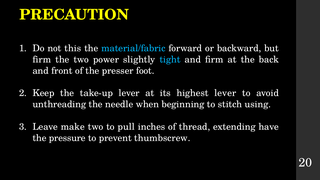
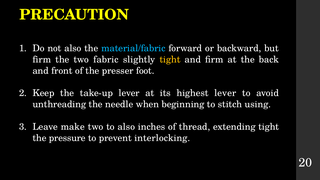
not this: this -> also
power: power -> fabric
tight at (170, 59) colour: light blue -> yellow
to pull: pull -> also
extending have: have -> tight
thumbscrew: thumbscrew -> interlocking
